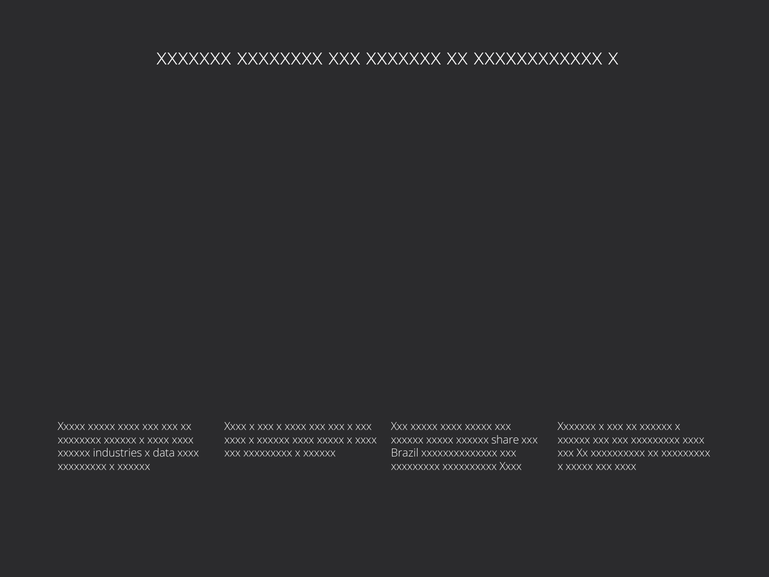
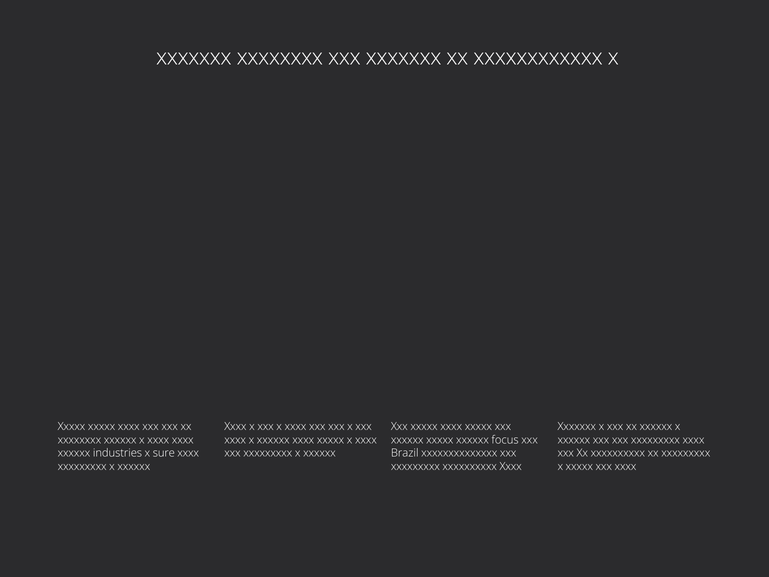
share: share -> focus
data: data -> sure
